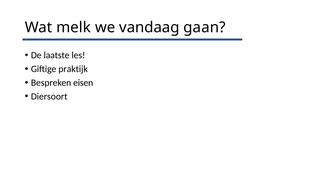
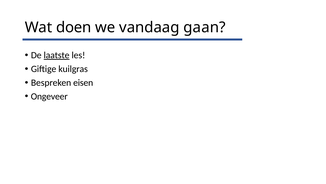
melk: melk -> doen
laatste underline: none -> present
praktijk: praktijk -> kuilgras
Diersoort: Diersoort -> Ongeveer
